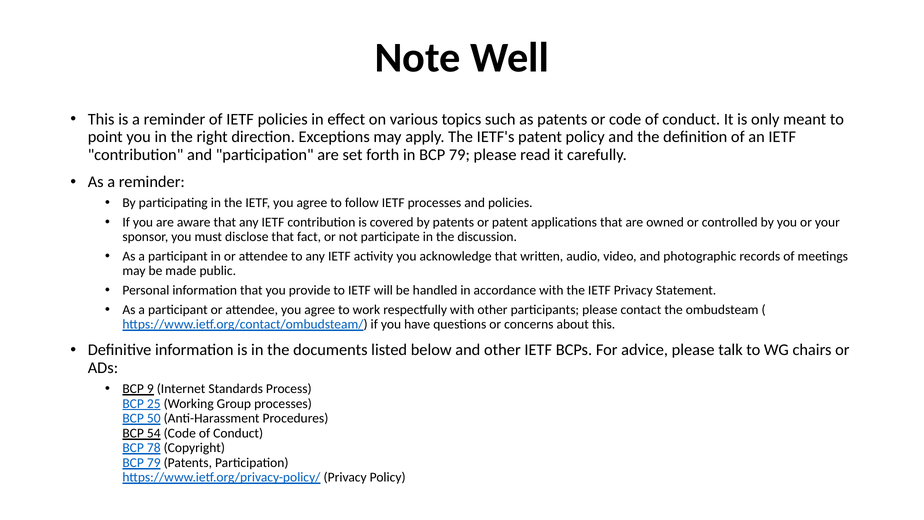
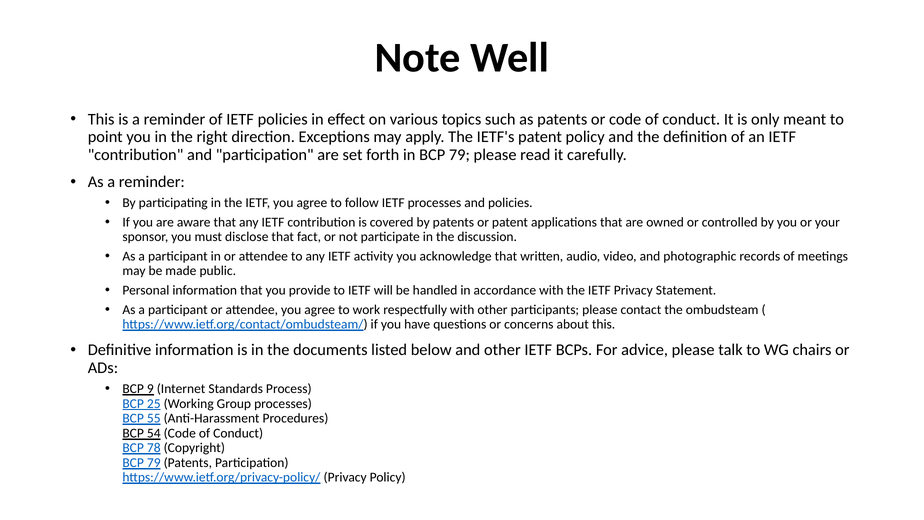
50: 50 -> 55
